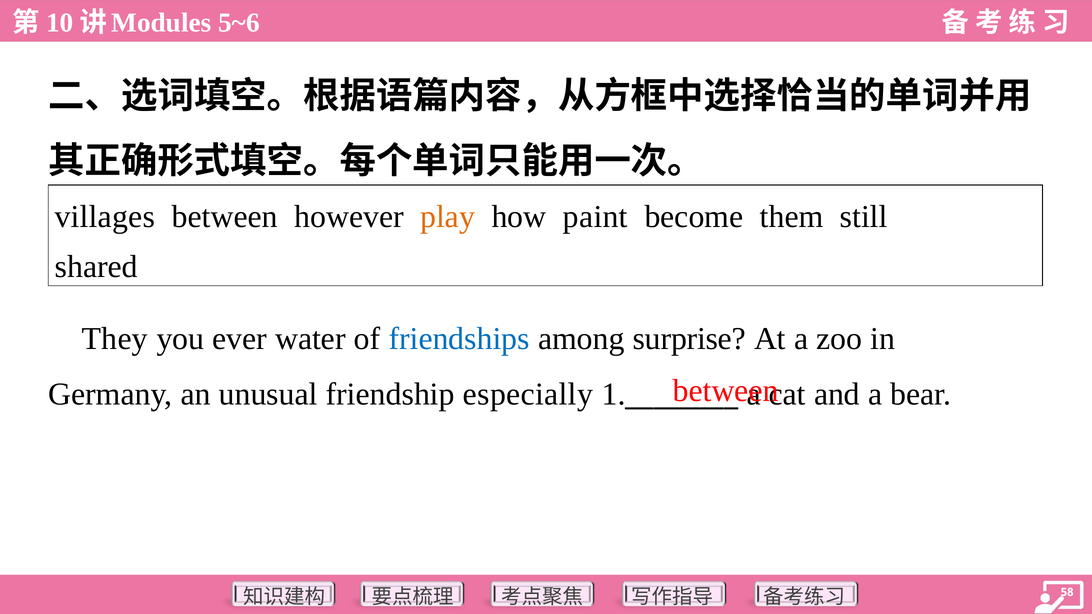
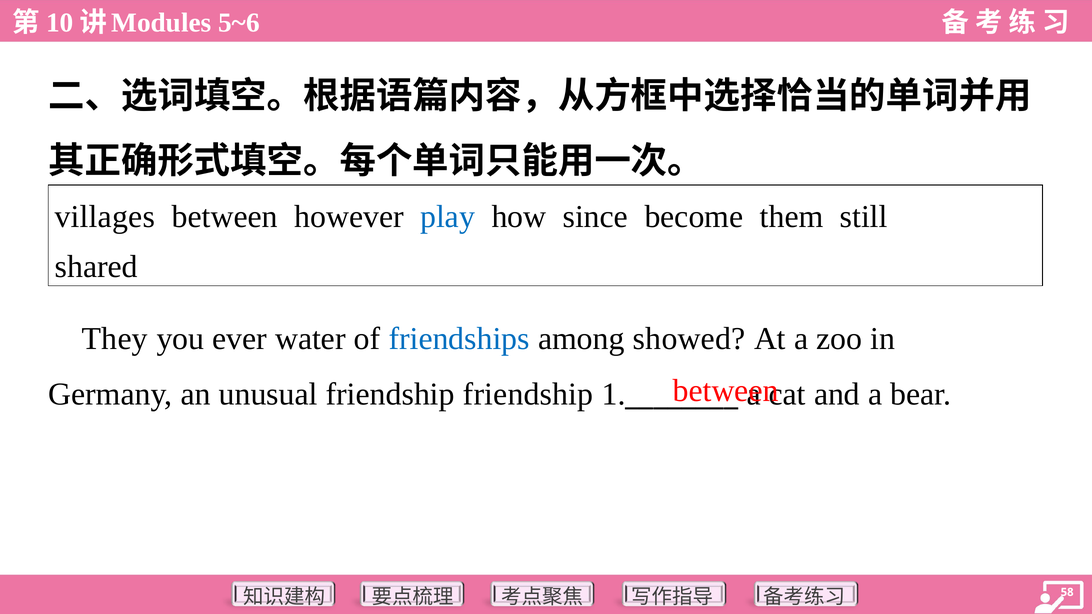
play colour: orange -> blue
paint: paint -> since
surprise: surprise -> showed
friendship especially: especially -> friendship
